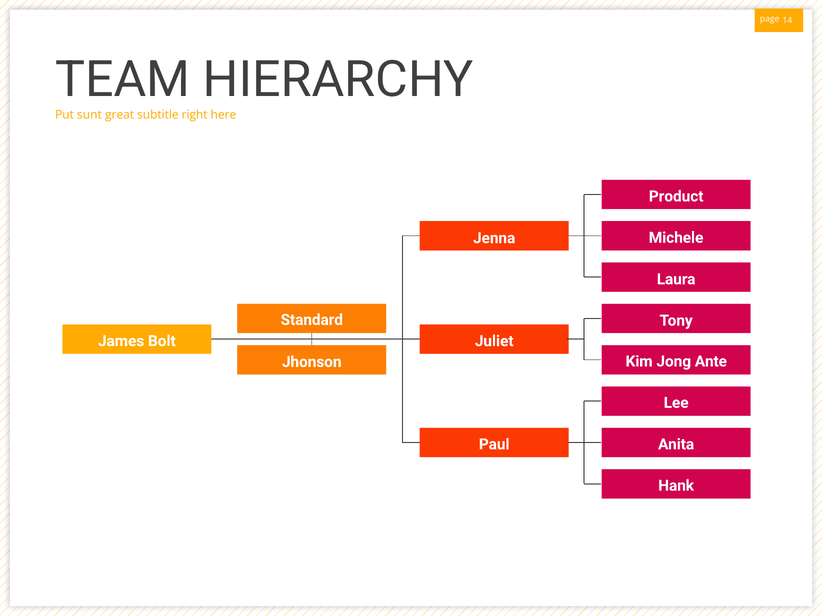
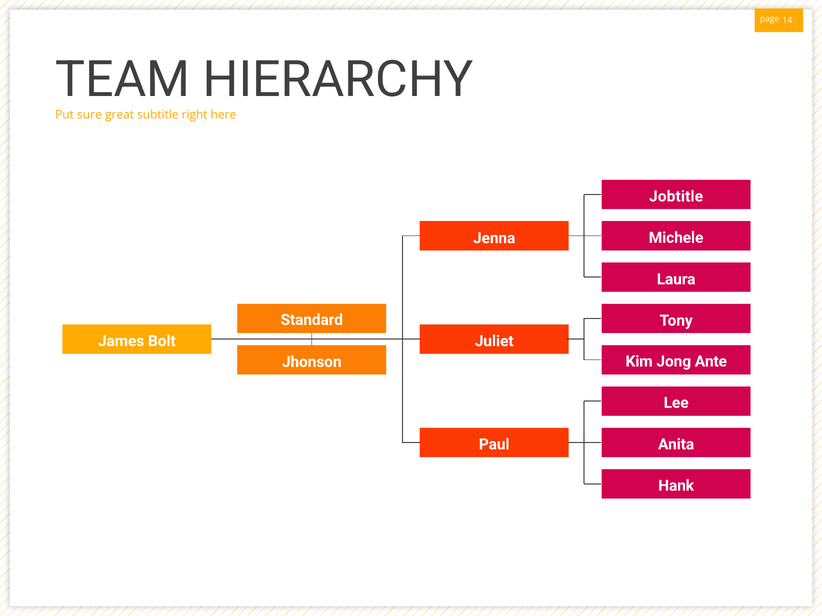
sunt: sunt -> sure
Product: Product -> Jobtitle
